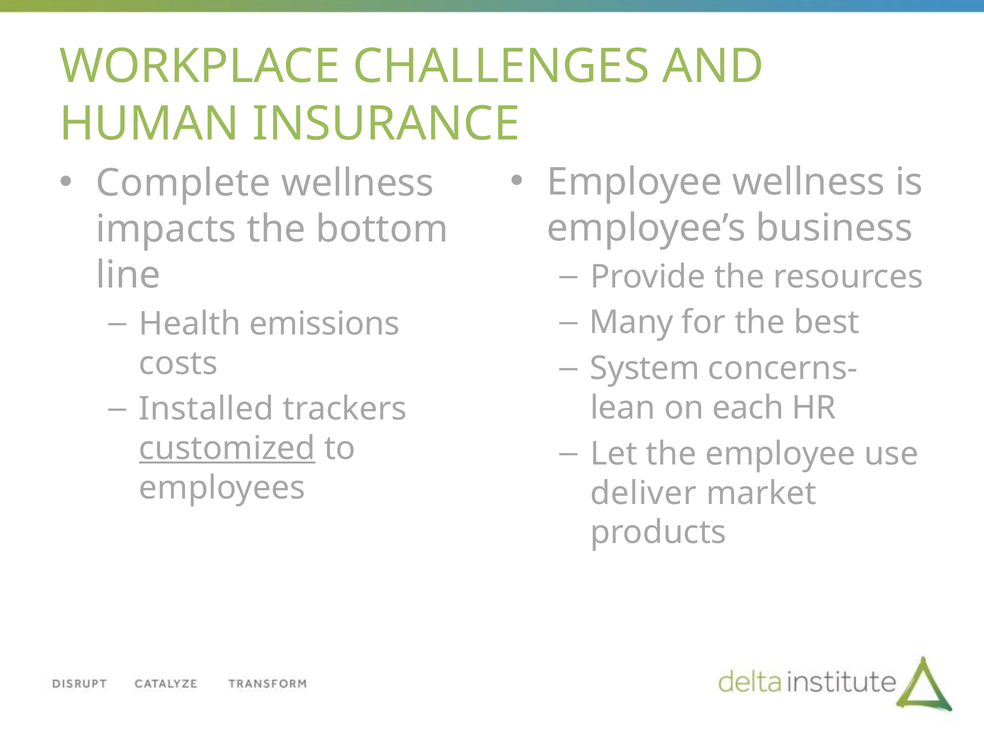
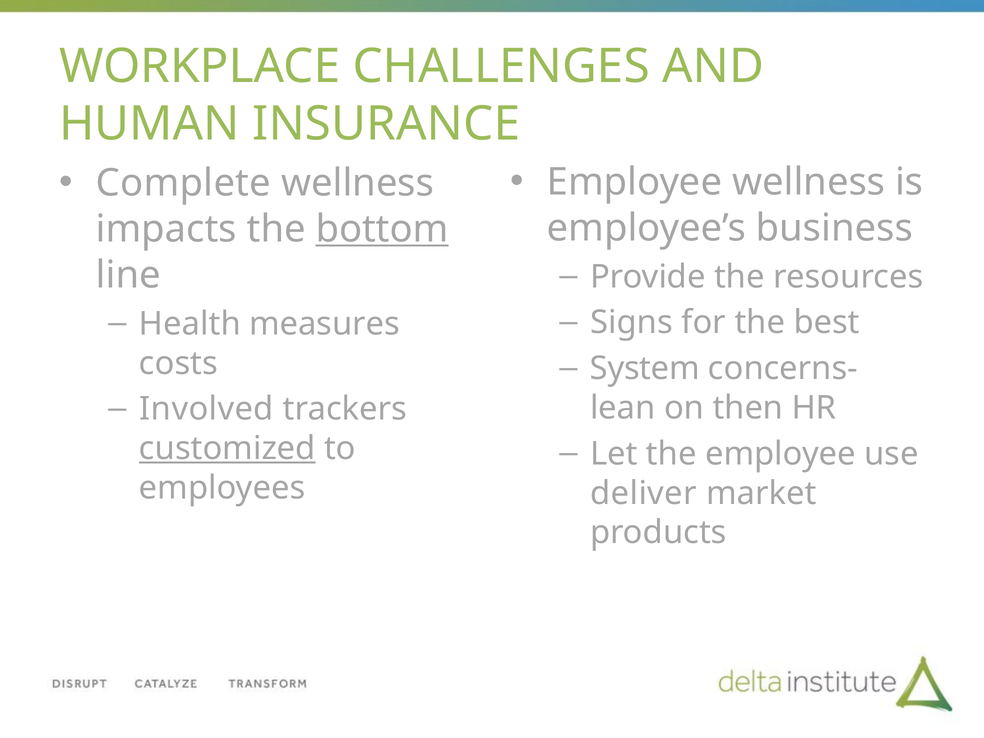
bottom underline: none -> present
Many: Many -> Signs
emissions: emissions -> measures
Installed: Installed -> Involved
each: each -> then
